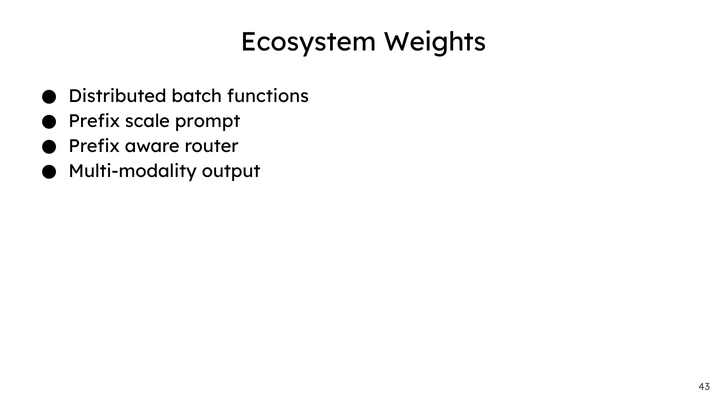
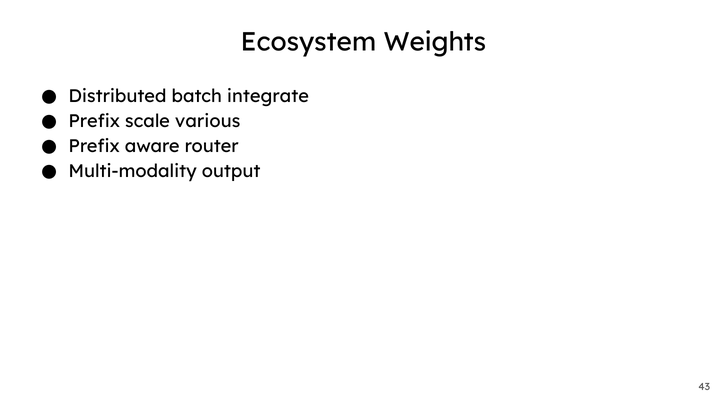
functions: functions -> integrate
prompt: prompt -> various
